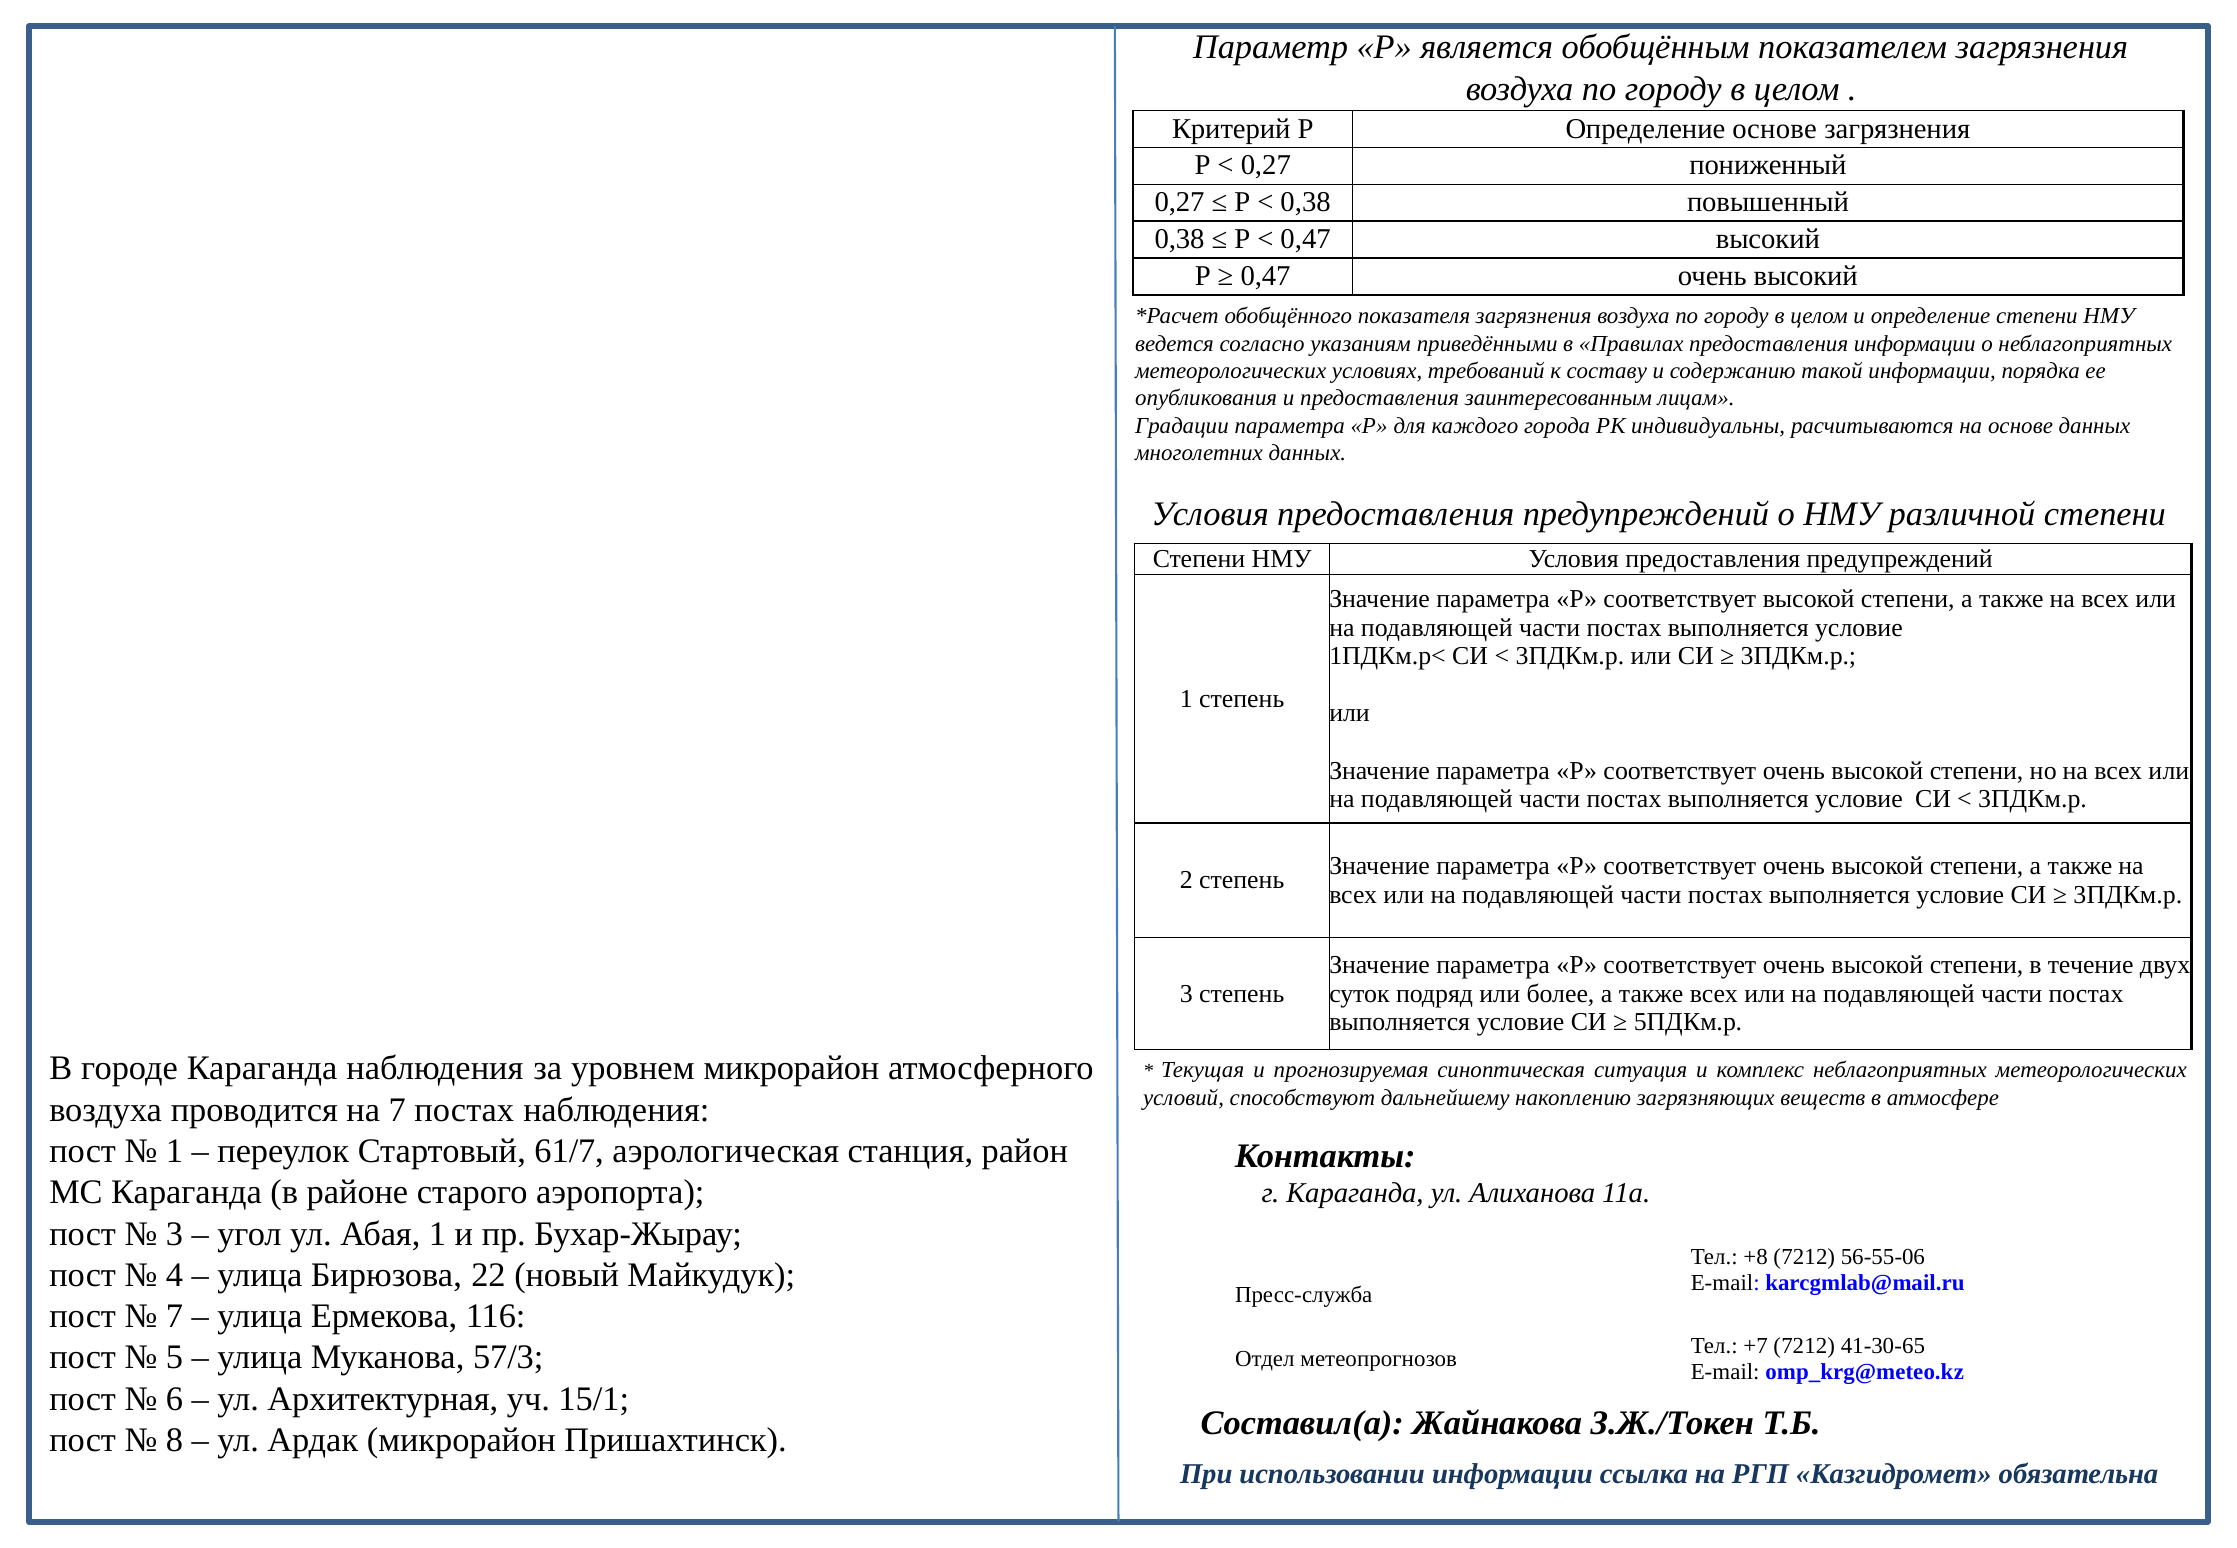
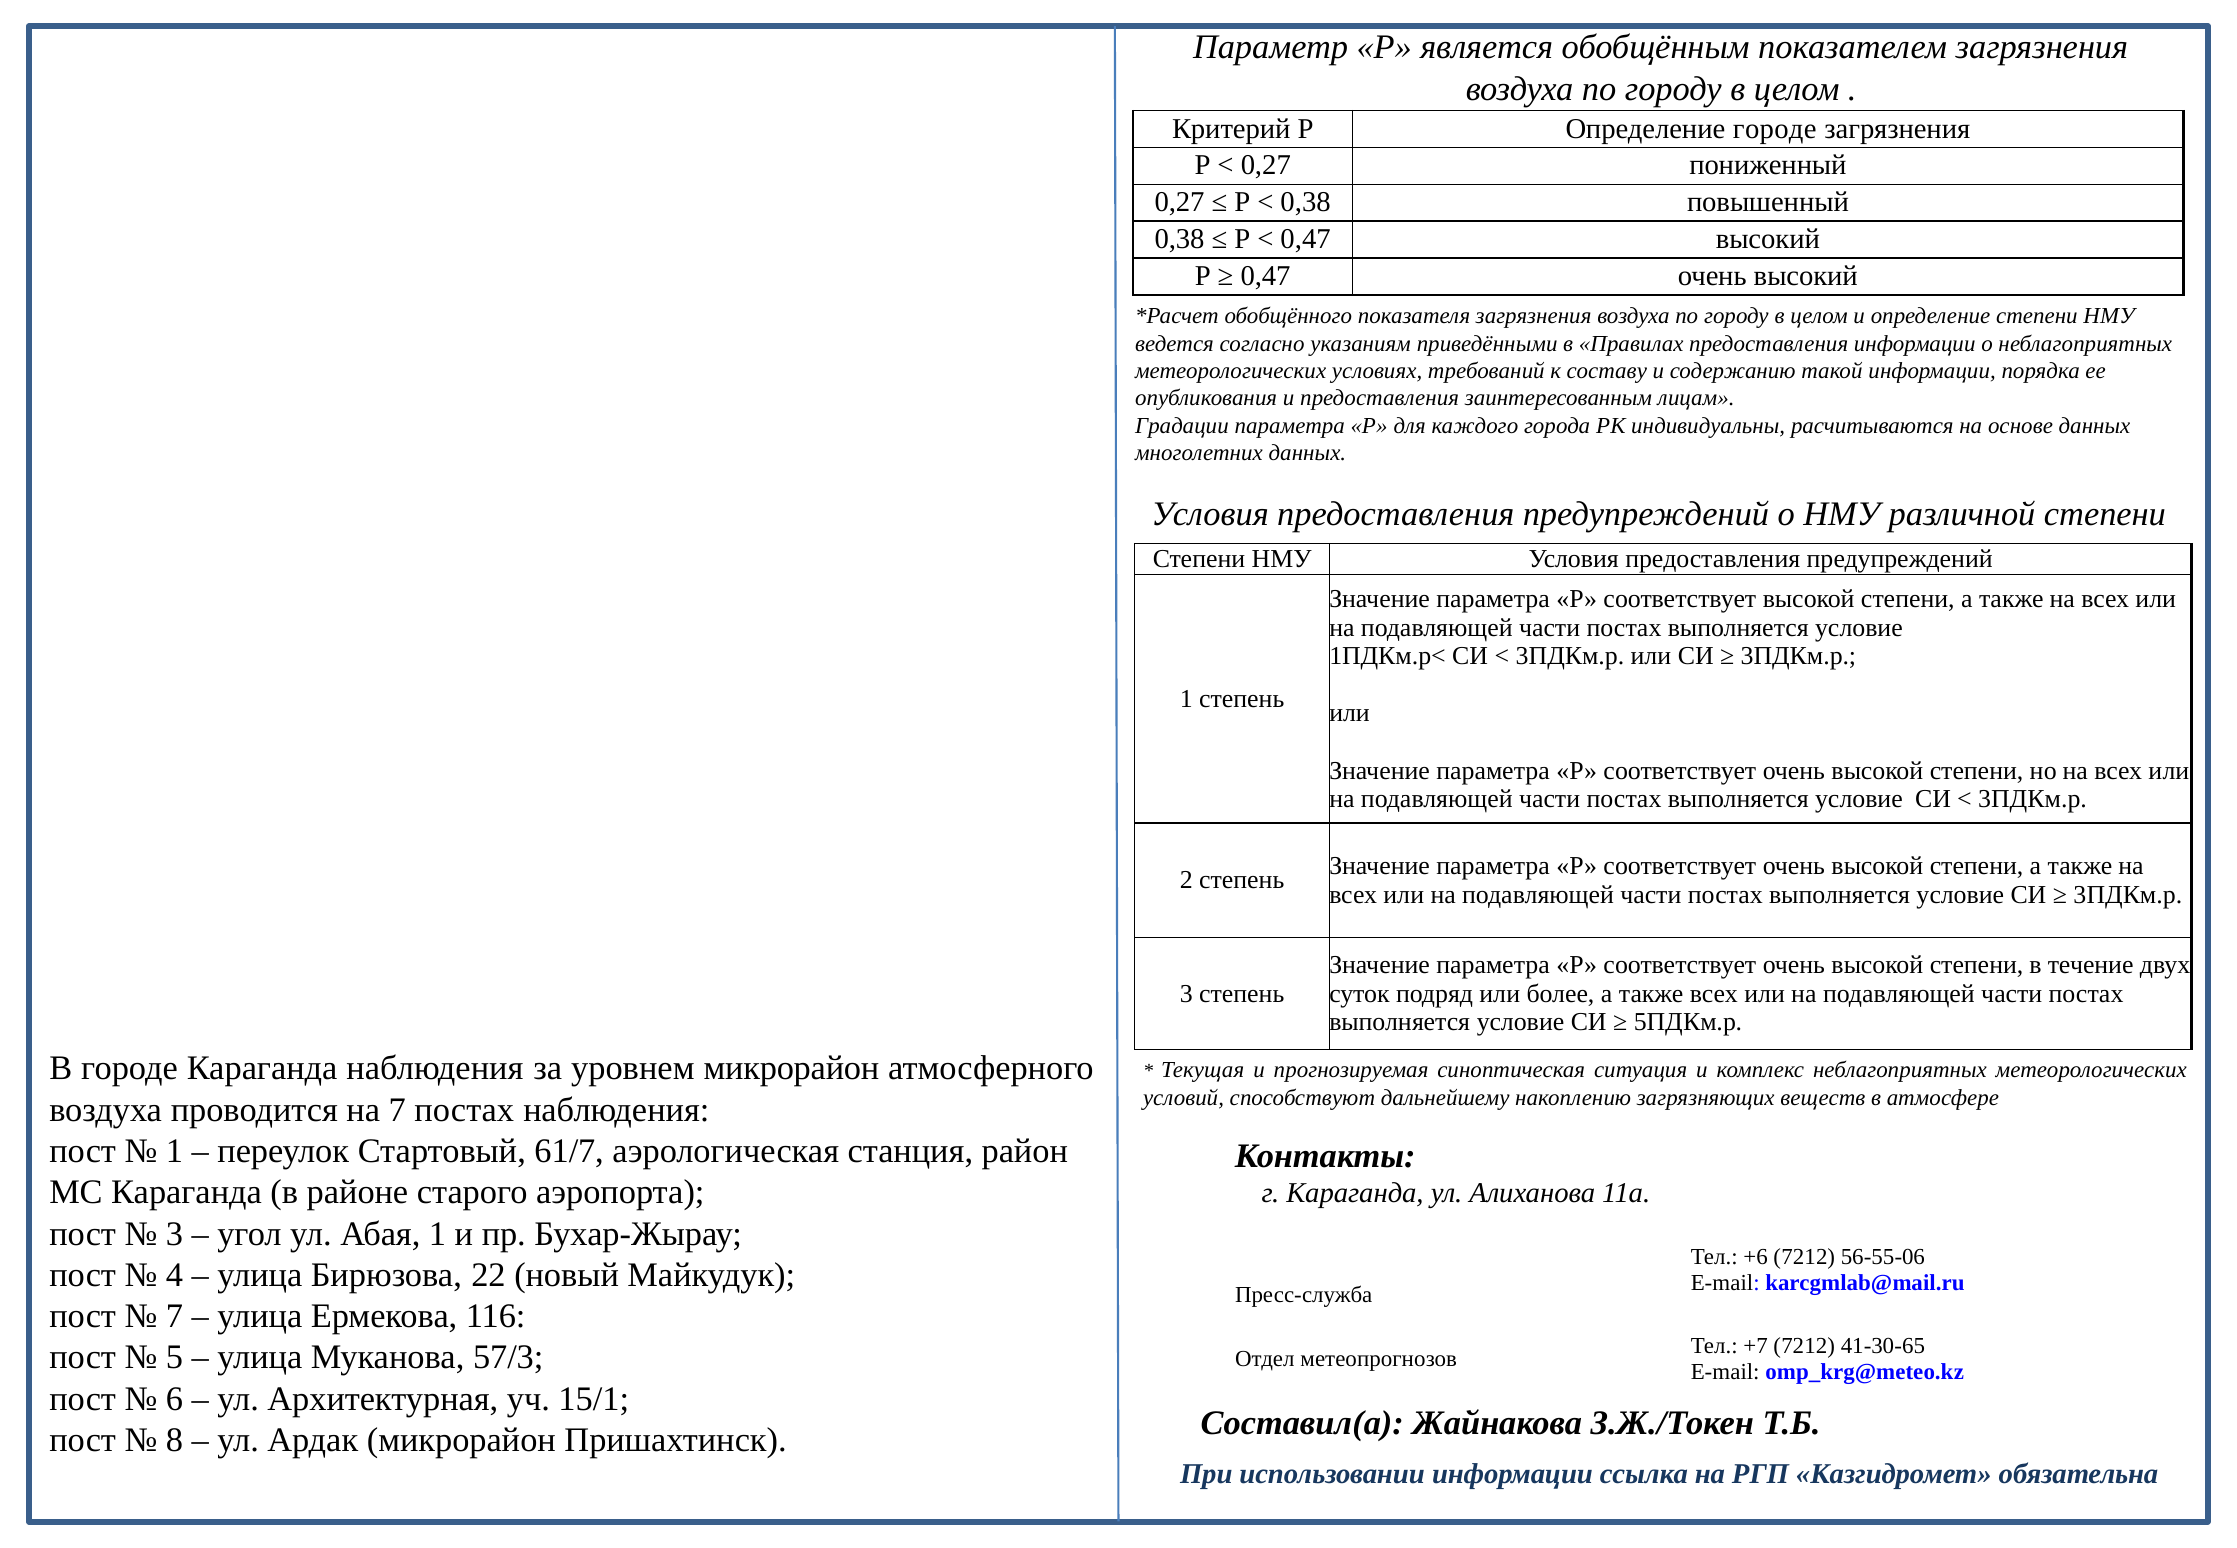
Определение основе: основе -> городе
+8: +8 -> +6
